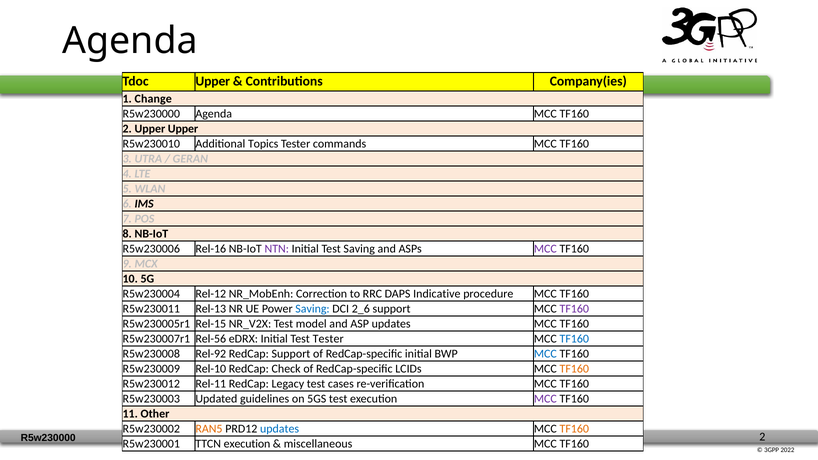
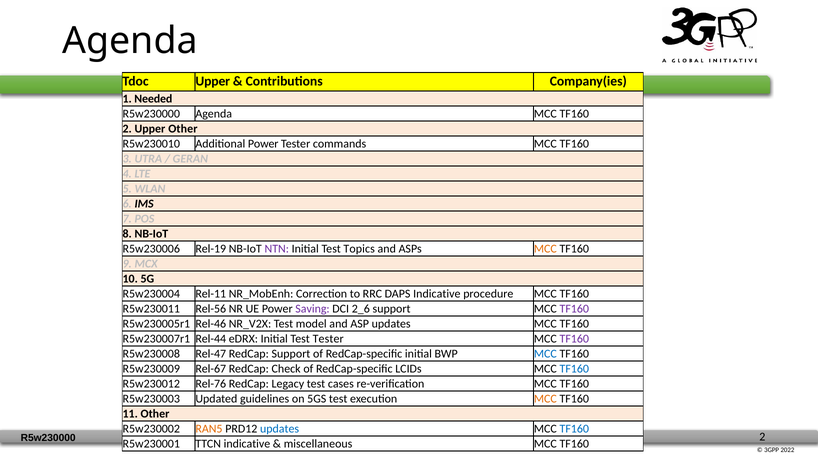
Change: Change -> Needed
Upper Upper: Upper -> Other
Additional Topics: Topics -> Power
Rel-16: Rel-16 -> Rel-19
Test Saving: Saving -> Topics
MCC at (545, 249) colour: purple -> orange
Rel-12: Rel-12 -> Rel-11
Rel-13: Rel-13 -> Rel-56
Saving at (313, 309) colour: blue -> purple
Rel-15: Rel-15 -> Rel-46
Rel-56: Rel-56 -> Rel-44
TF160 at (574, 339) colour: blue -> purple
Rel-92: Rel-92 -> Rel-47
Rel-10: Rel-10 -> Rel-67
TF160 at (574, 369) colour: orange -> blue
Rel-11: Rel-11 -> Rel-76
MCC at (545, 399) colour: purple -> orange
TF160 at (574, 429) colour: orange -> blue
TTCN execution: execution -> indicative
